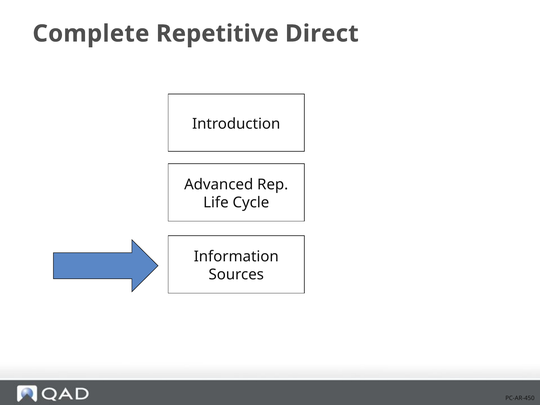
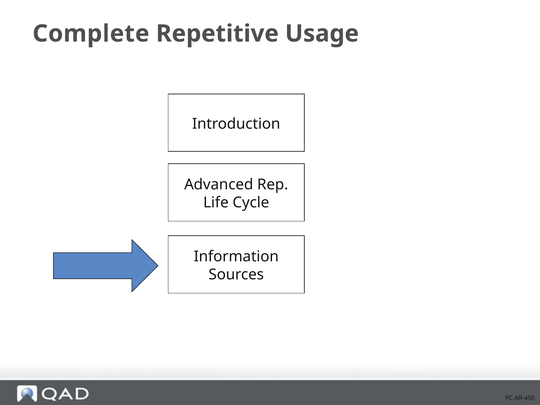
Direct: Direct -> Usage
